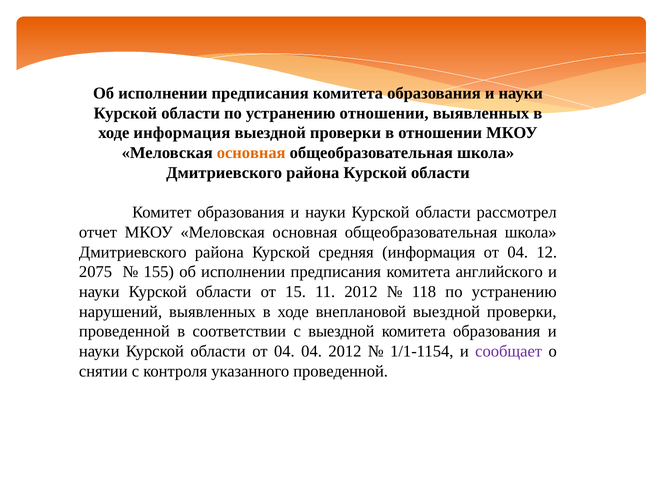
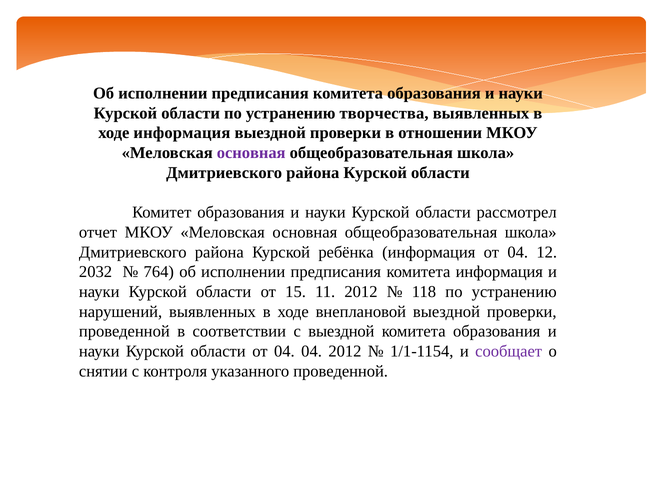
устранению отношении: отношении -> творчества
основная at (251, 153) colour: orange -> purple
средняя: средняя -> ребёнка
2075: 2075 -> 2032
155: 155 -> 764
комитета английского: английского -> информация
